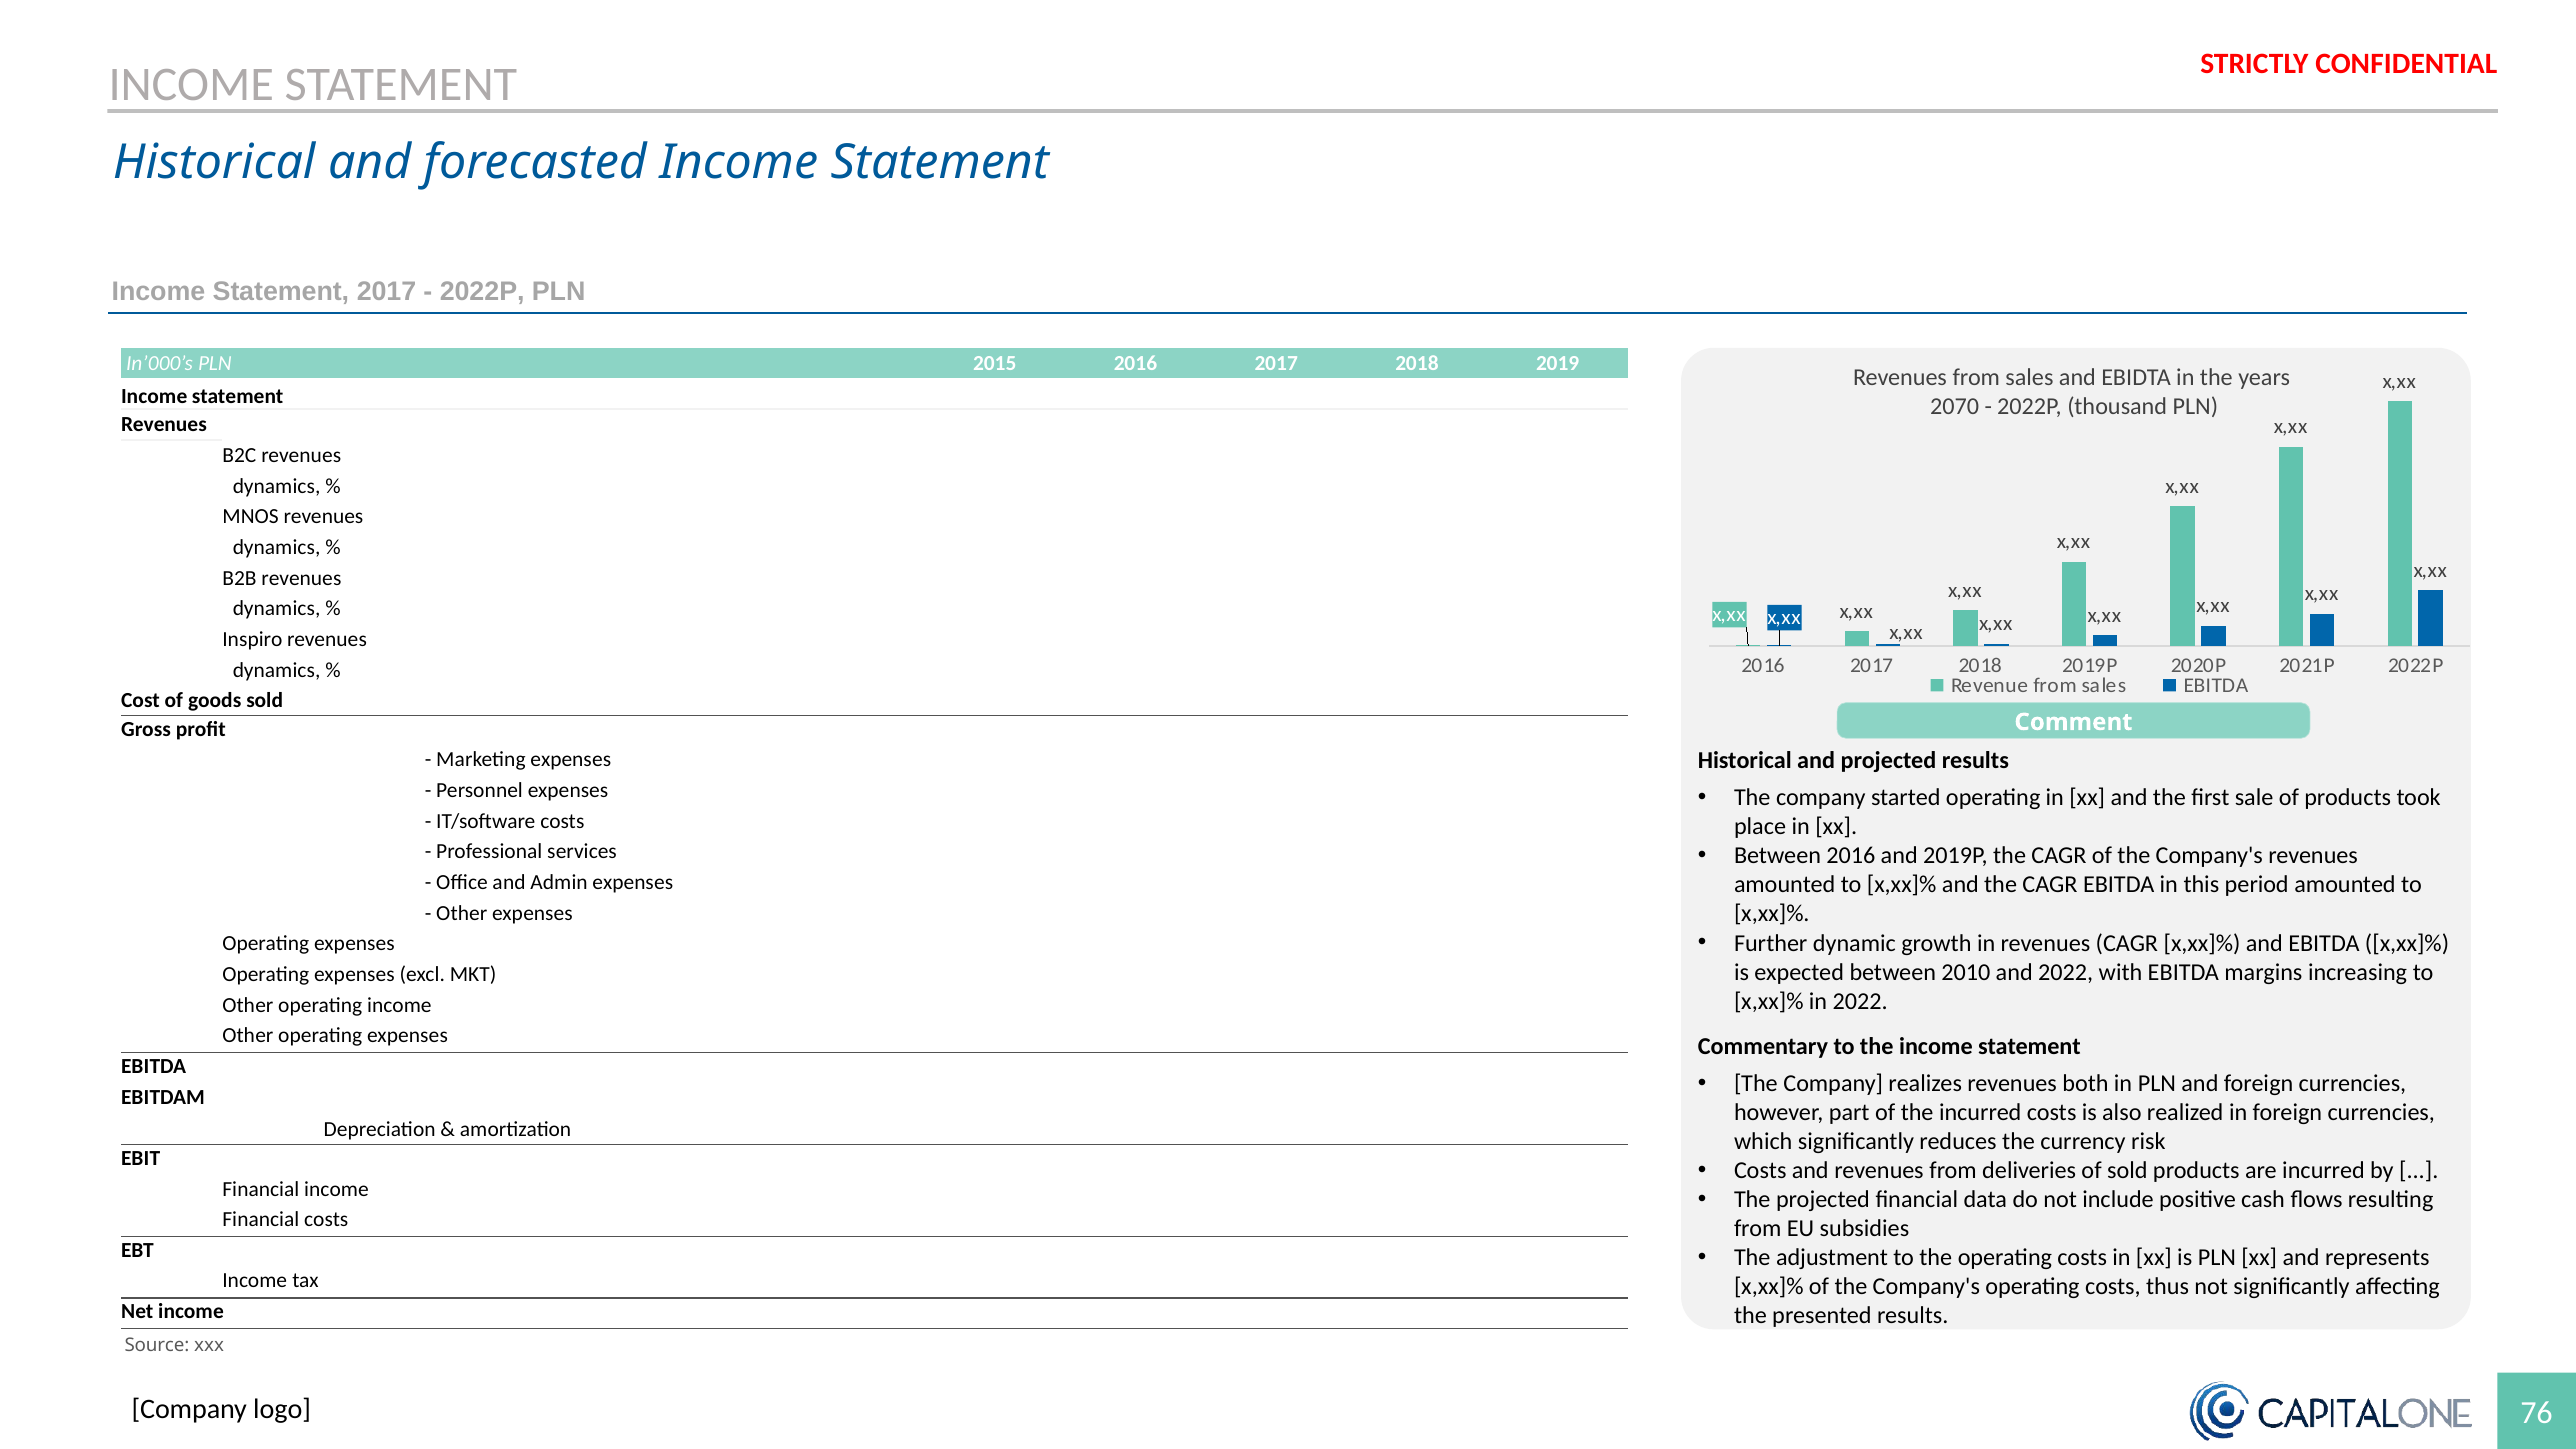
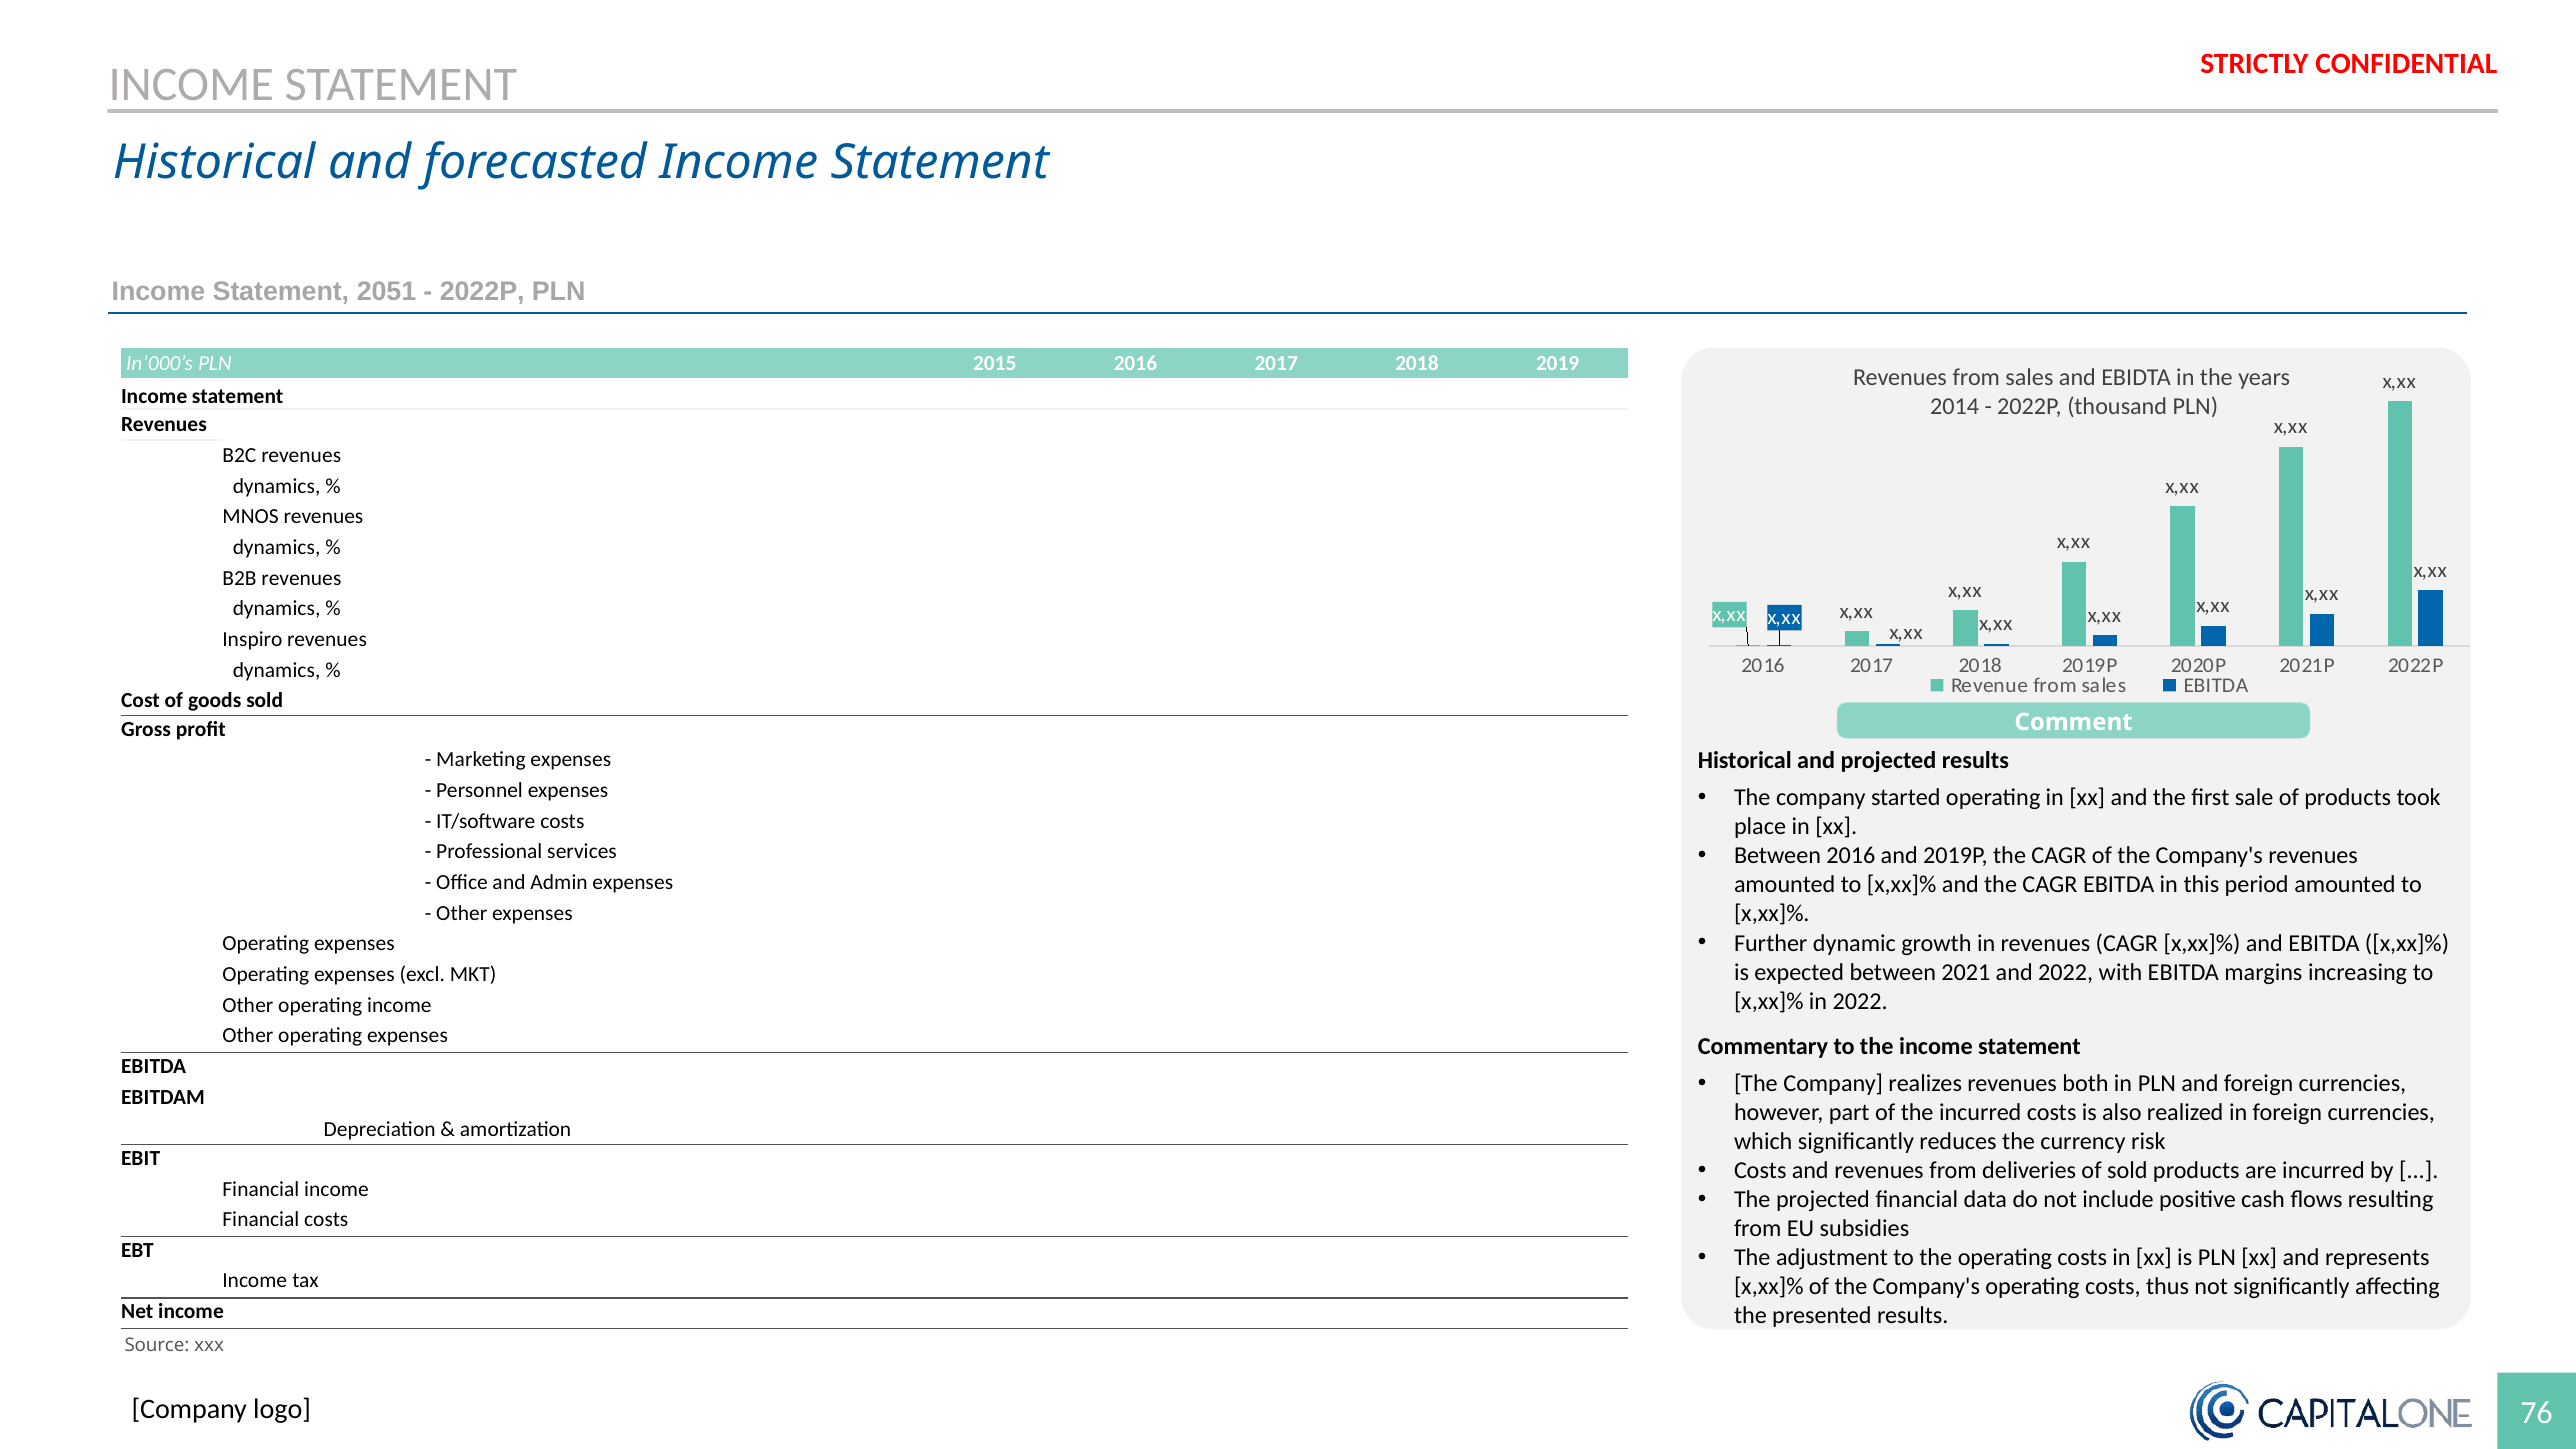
Statement 2017: 2017 -> 2051
2070: 2070 -> 2014
2010: 2010 -> 2021
